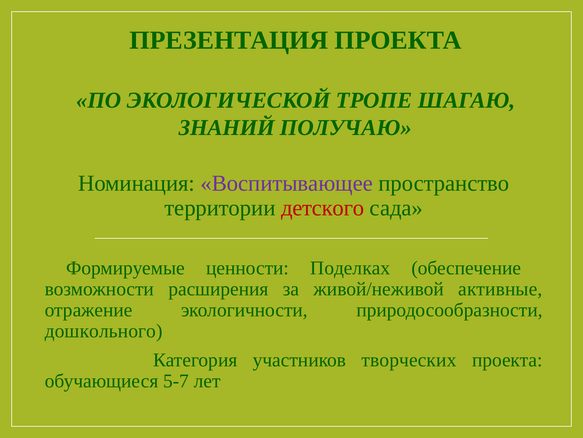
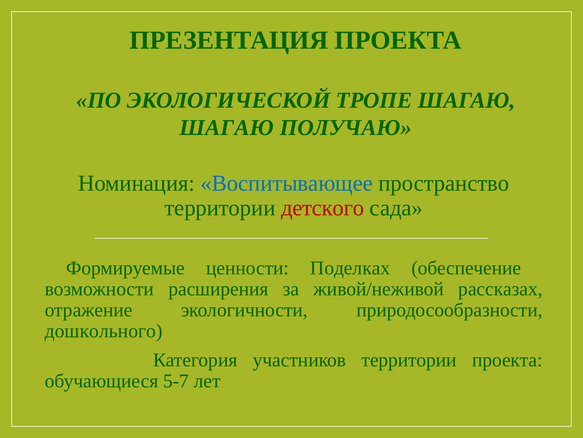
ЗНАНИЙ at (227, 127): ЗНАНИЙ -> ШАГАЮ
Воспитывающее colour: purple -> blue
активные: активные -> рассказах
участников творческих: творческих -> территории
